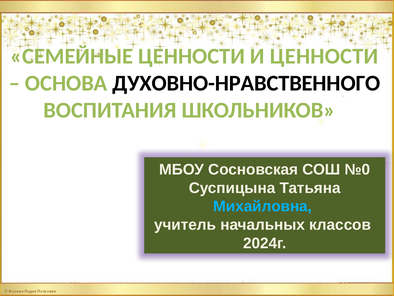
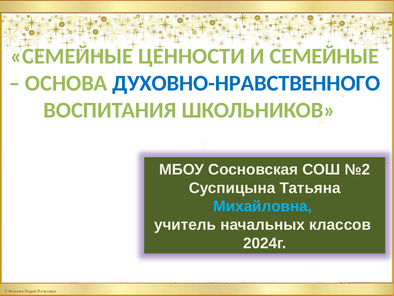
И ЦЕННОСТИ: ЦЕННОСТИ -> СЕМЕЙНЫЕ
ДУХОВНО-НРАВСТВЕННОГО colour: black -> blue
№0: №0 -> №2
